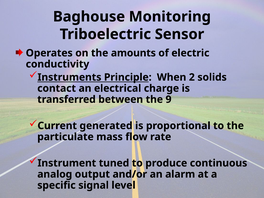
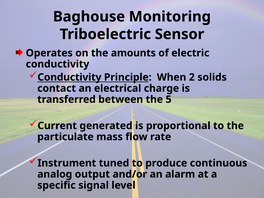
Instruments at (69, 77): Instruments -> Conductivity
9: 9 -> 5
